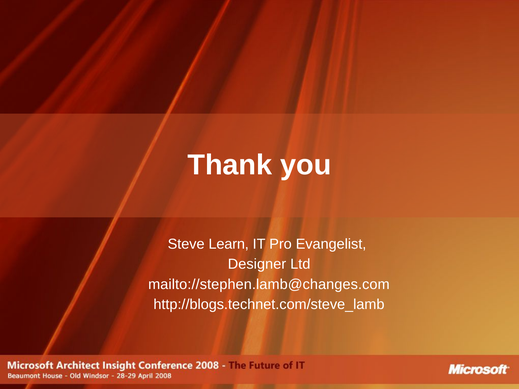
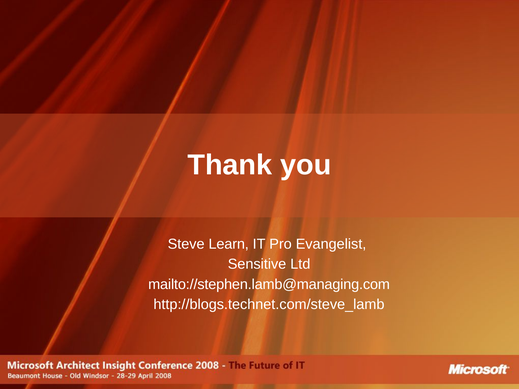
Designer: Designer -> Sensitive
mailto://stephen.lamb@changes.com: mailto://stephen.lamb@changes.com -> mailto://stephen.lamb@managing.com
